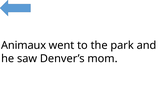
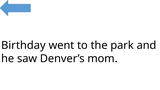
Animaux: Animaux -> Birthday
